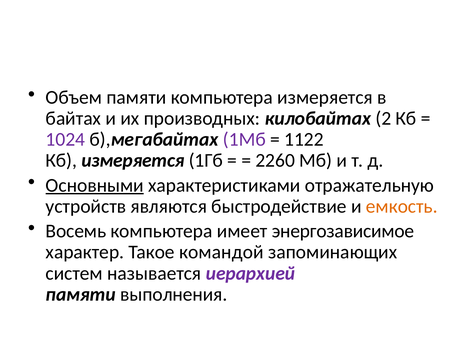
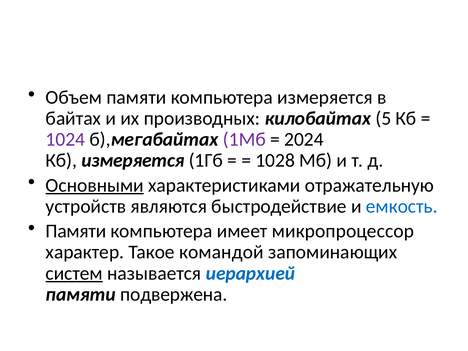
2: 2 -> 5
1122: 1122 -> 2024
2260: 2260 -> 1028
емкость colour: orange -> blue
Восемь at (76, 231): Восемь -> Памяти
энергозависимое: энергозависимое -> микропроцессор
систем underline: none -> present
иерархией colour: purple -> blue
выполнения: выполнения -> подвержена
